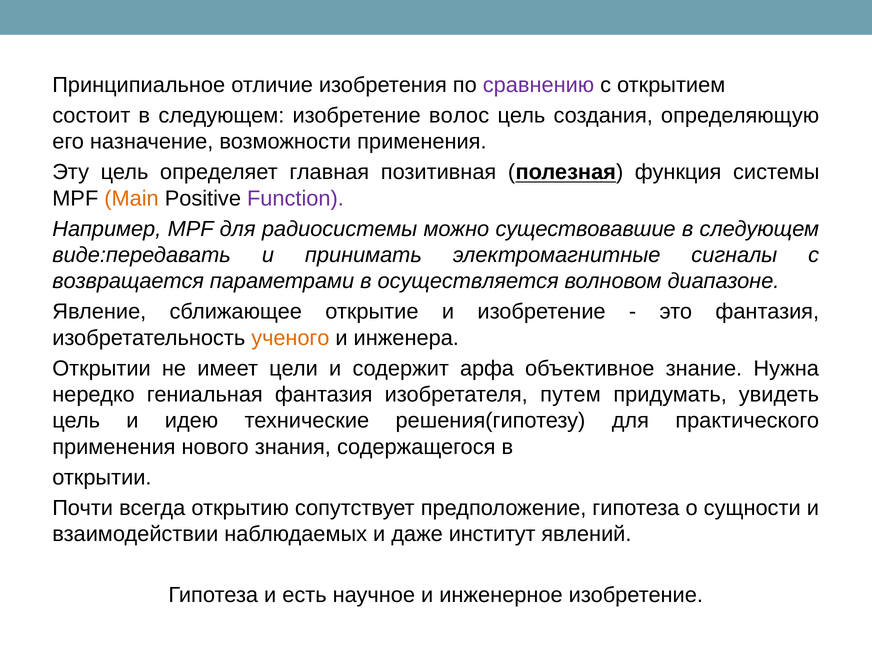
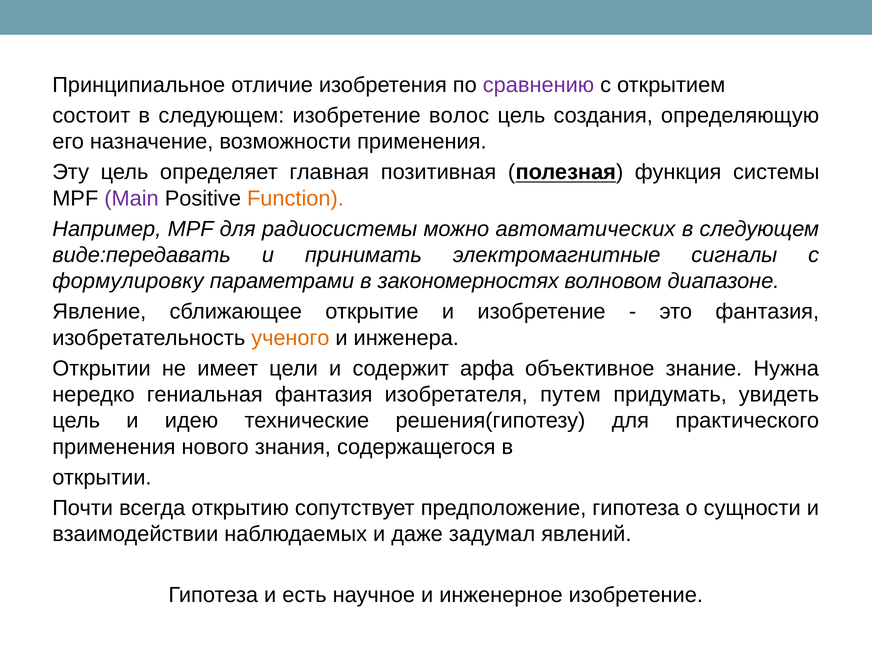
Main colour: orange -> purple
Function colour: purple -> orange
существовавшие: существовавшие -> автоматических
возвращается: возвращается -> формулировку
осуществляется: осуществляется -> закономерностях
институт: институт -> задумал
